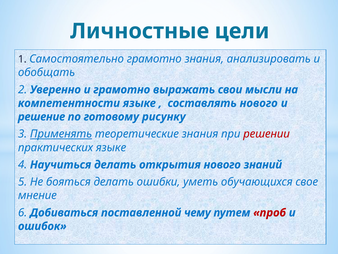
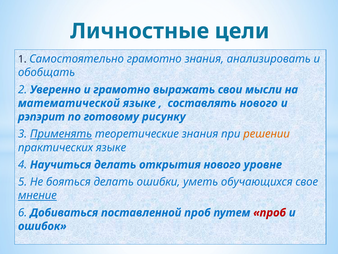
компетентности: компетентности -> математической
решение: решение -> рэпэрит
решении colour: red -> orange
знаний: знаний -> уровне
мнение underline: none -> present
поставленной чему: чему -> проб
